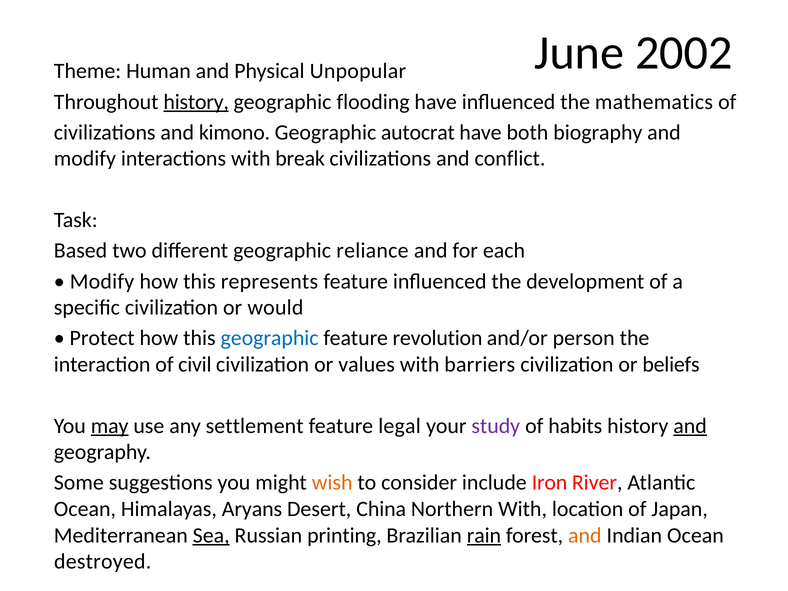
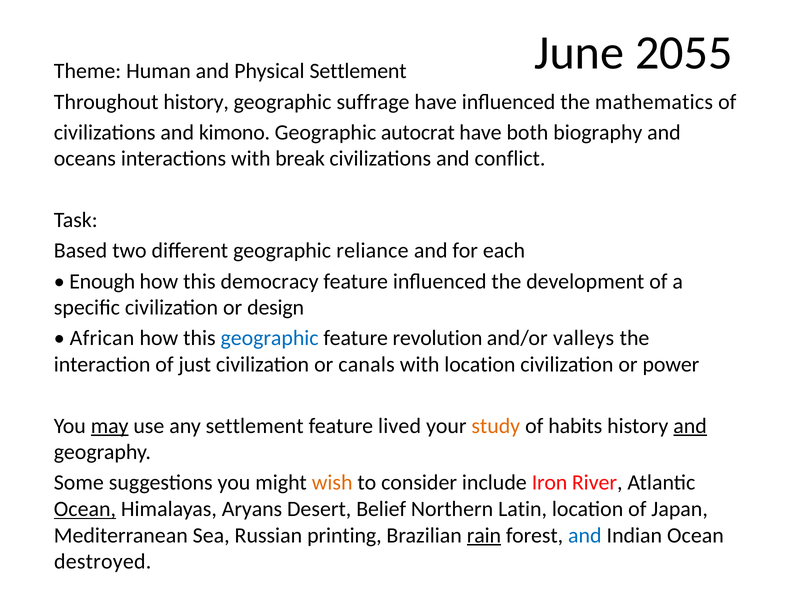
2002: 2002 -> 2055
Physical Unpopular: Unpopular -> Settlement
history at (196, 102) underline: present -> none
flooding: flooding -> suffrage
modify at (85, 159): modify -> oceans
Modify at (102, 281): Modify -> Enough
represents: represents -> democracy
would: would -> design
Protect: Protect -> African
person: person -> valleys
civil: civil -> just
values: values -> canals
with barriers: barriers -> location
beliefs: beliefs -> power
legal: legal -> lived
study colour: purple -> orange
Ocean at (85, 509) underline: none -> present
China: China -> Belief
Northern With: With -> Latin
Sea underline: present -> none
and at (585, 535) colour: orange -> blue
